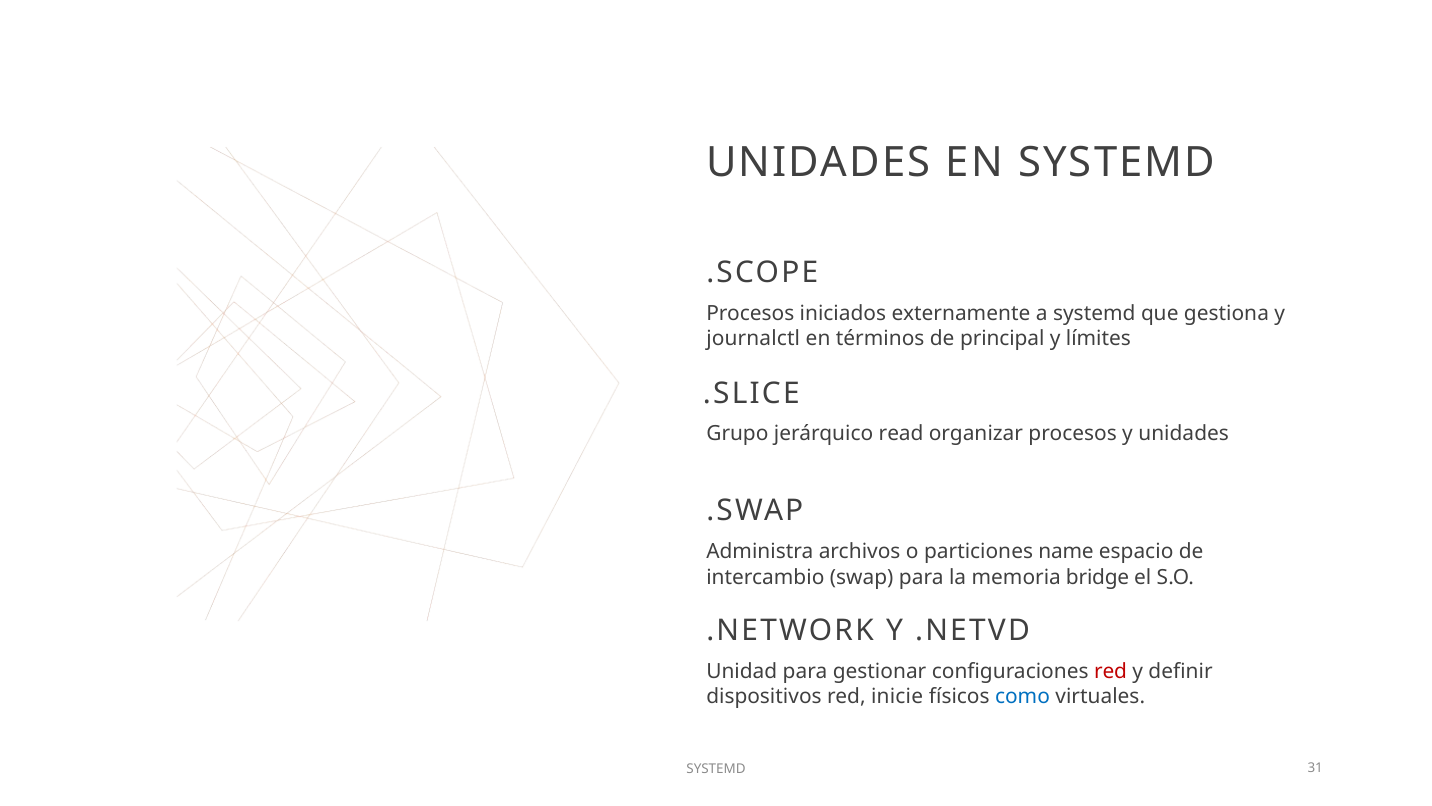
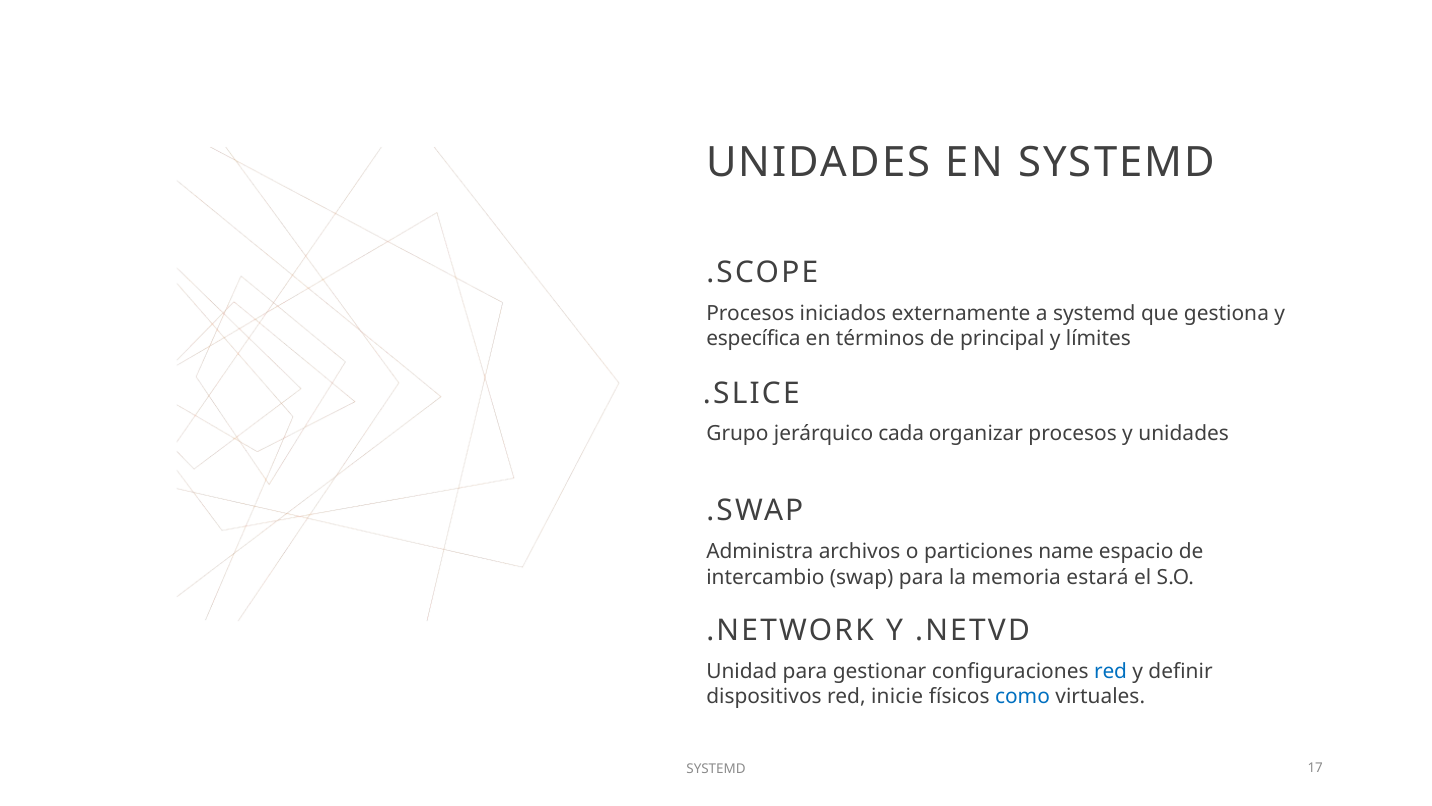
journalctl: journalctl -> específica
read: read -> cada
bridge: bridge -> estará
red at (1111, 671) colour: red -> blue
31: 31 -> 17
